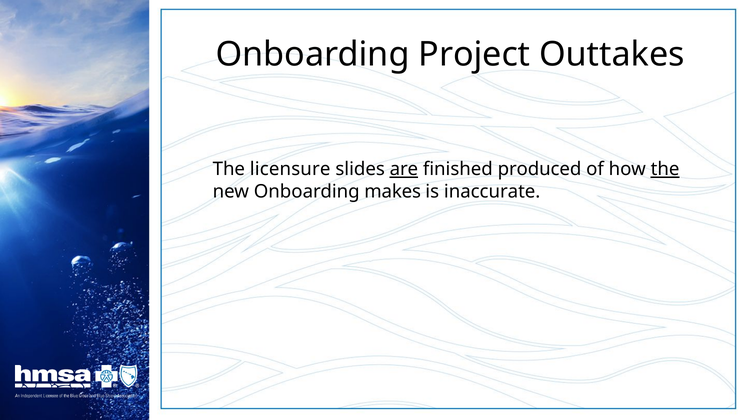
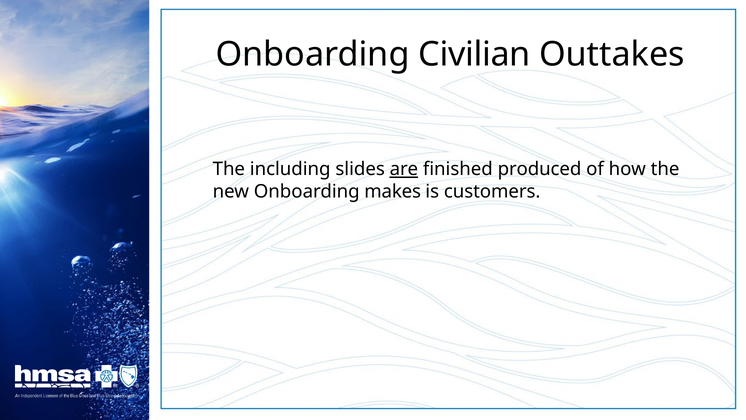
Project: Project -> Civilian
licensure: licensure -> including
the at (665, 169) underline: present -> none
inaccurate: inaccurate -> customers
